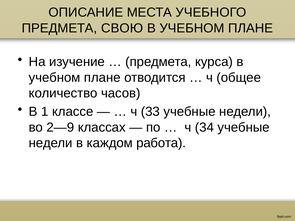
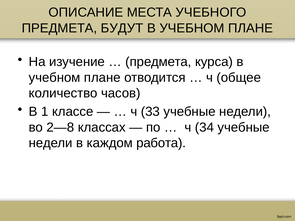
СВОЮ: СВОЮ -> БУДУТ
2—9: 2—9 -> 2—8
